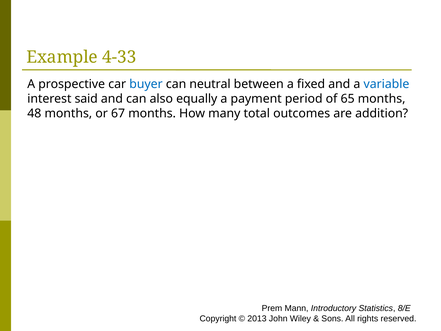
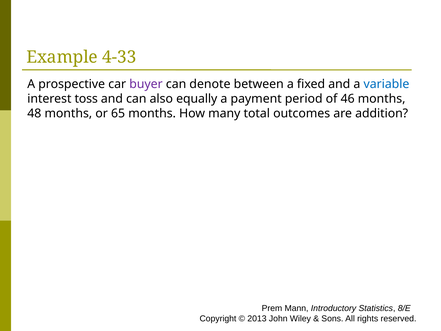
buyer colour: blue -> purple
neutral: neutral -> denote
said: said -> toss
65: 65 -> 46
67: 67 -> 65
